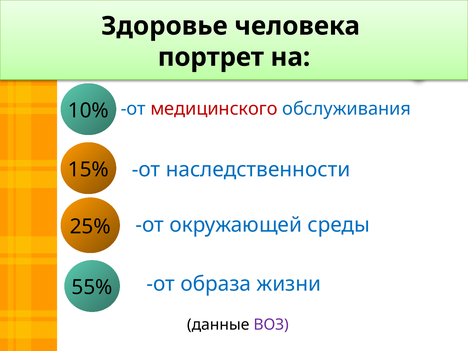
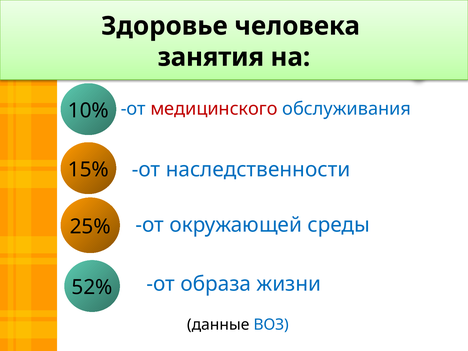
портрет: портрет -> занятия
55%: 55% -> 52%
ВОЗ colour: purple -> blue
